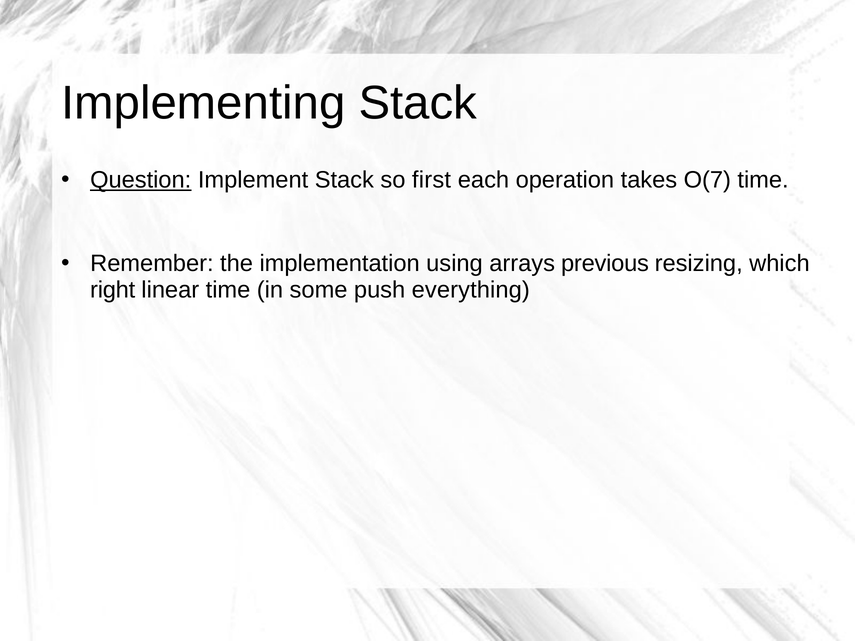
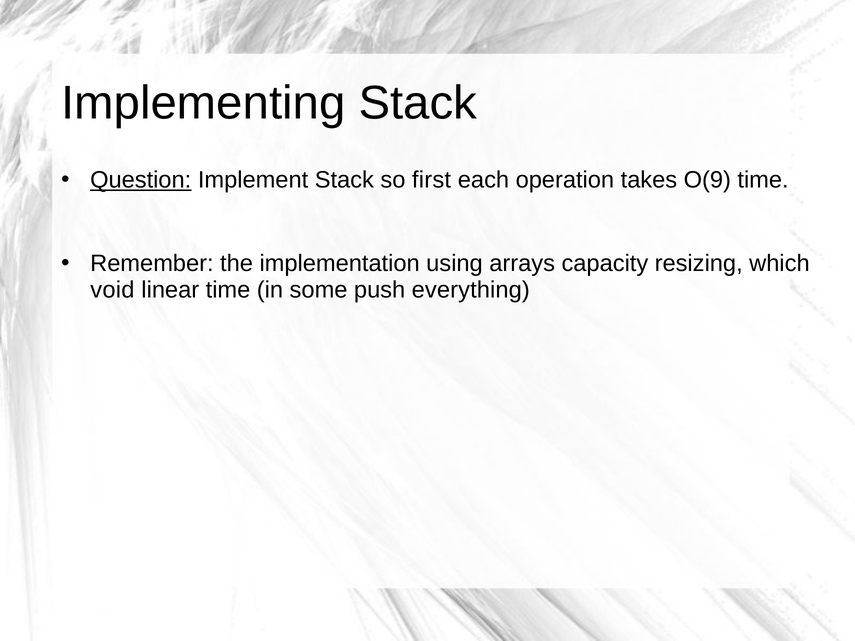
O(7: O(7 -> O(9
previous: previous -> capacity
right: right -> void
